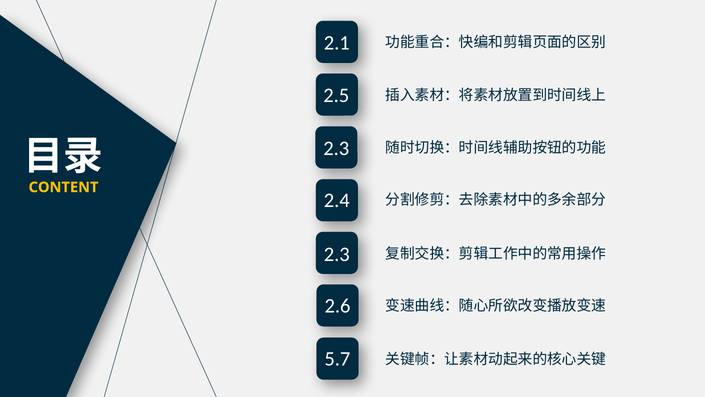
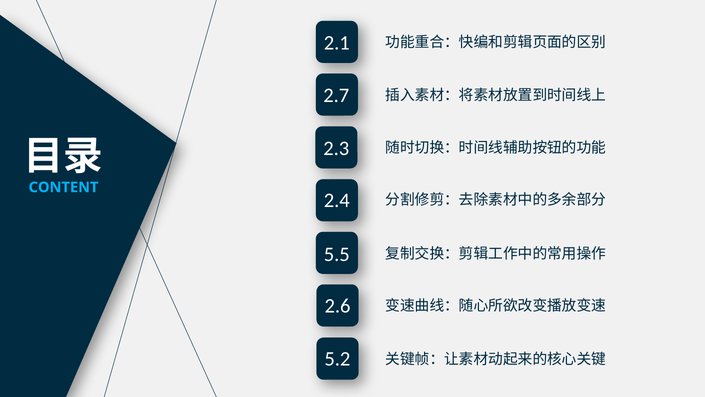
2.5: 2.5 -> 2.7
CONTENT colour: yellow -> light blue
2.3 at (337, 254): 2.3 -> 5.5
5.7: 5.7 -> 5.2
